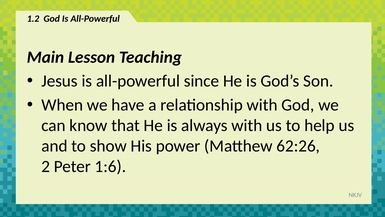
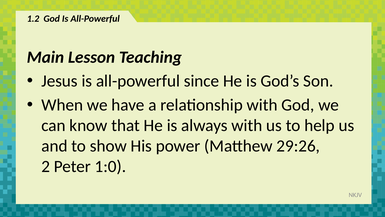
62:26: 62:26 -> 29:26
1:6: 1:6 -> 1:0
